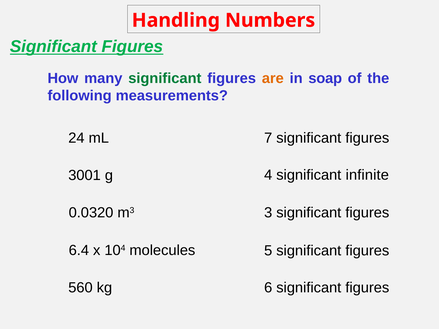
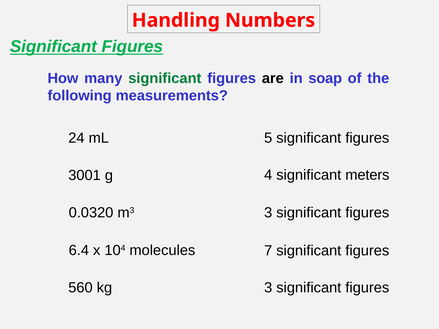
are colour: orange -> black
7: 7 -> 5
infinite: infinite -> meters
5: 5 -> 7
kg 6: 6 -> 3
